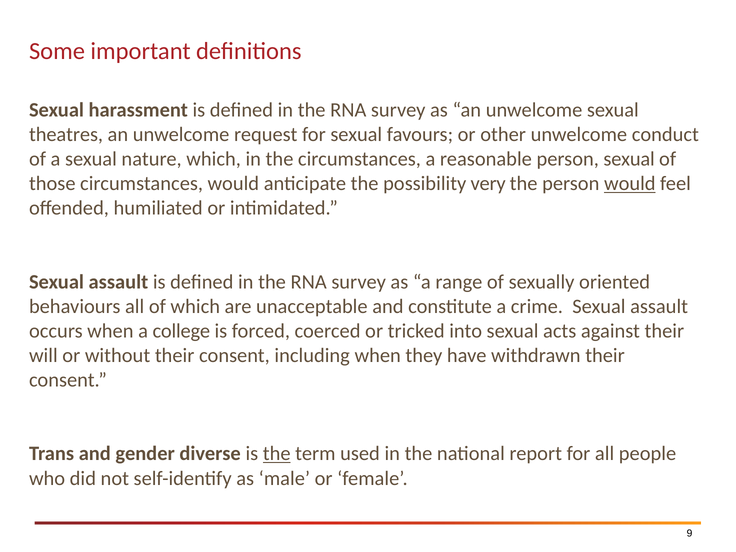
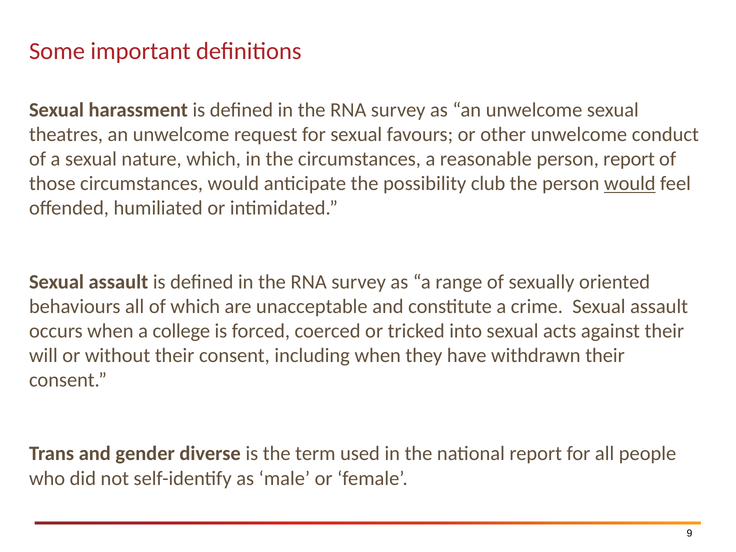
person sexual: sexual -> report
very: very -> club
the at (277, 454) underline: present -> none
